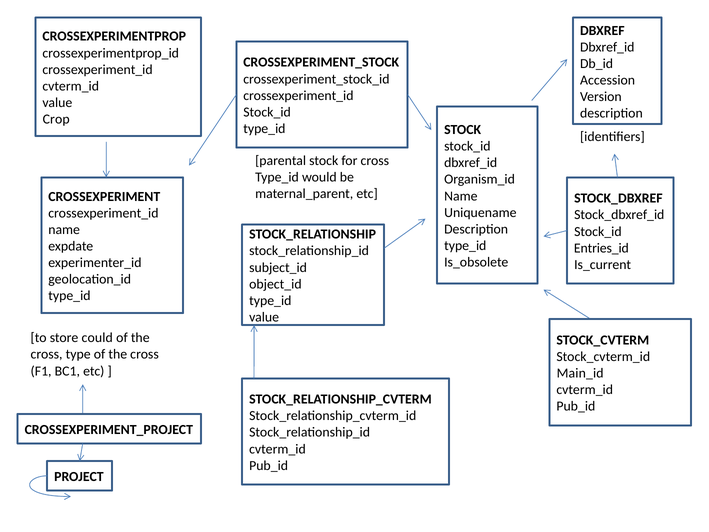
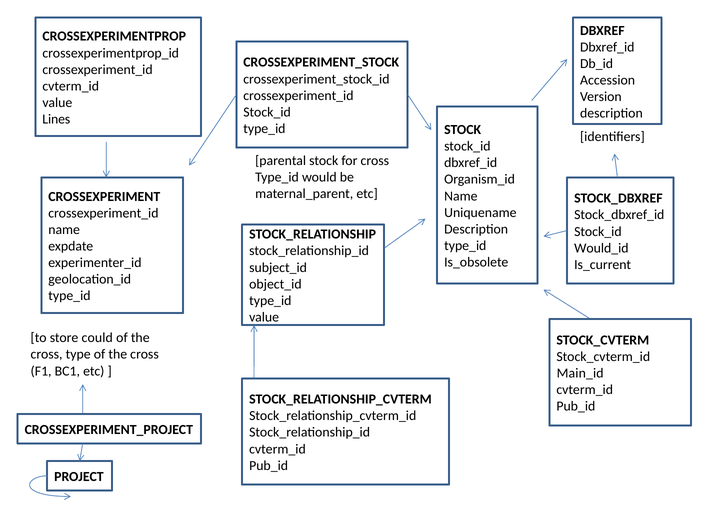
Crop: Crop -> Lines
Entries_id: Entries_id -> Would_id
